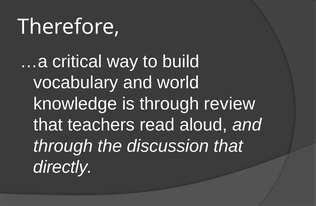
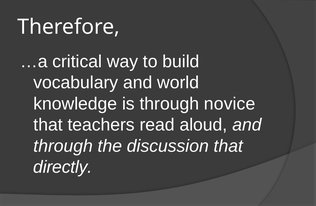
review: review -> novice
